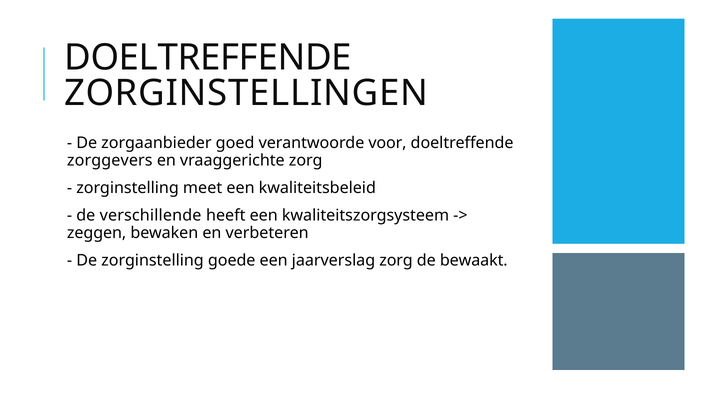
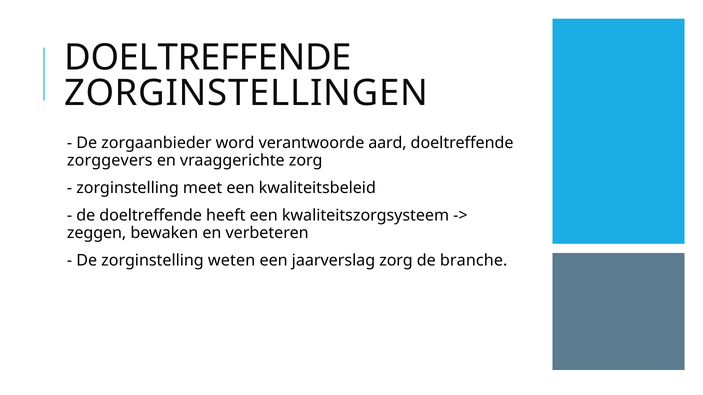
goed: goed -> word
voor: voor -> aard
de verschillende: verschillende -> doeltreffende
goede: goede -> weten
bewaakt: bewaakt -> branche
